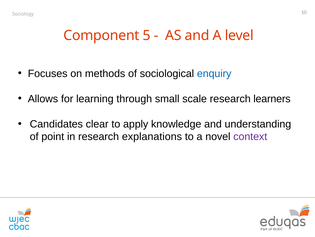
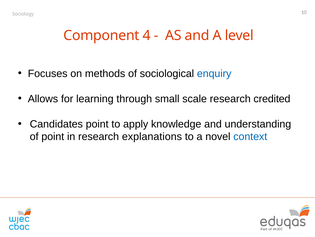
5: 5 -> 4
learners: learners -> credited
Candidates clear: clear -> point
context colour: purple -> blue
